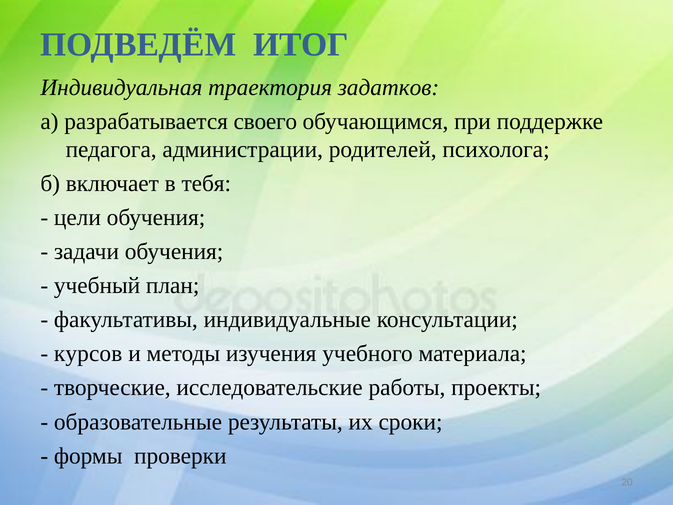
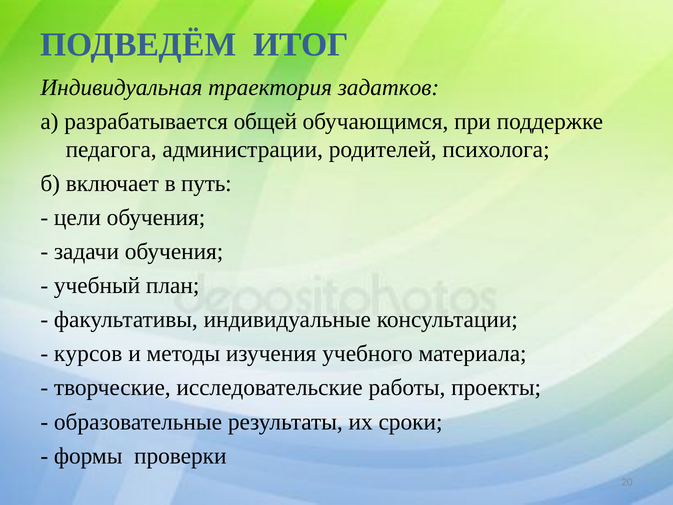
своего: своего -> общей
тебя: тебя -> путь
